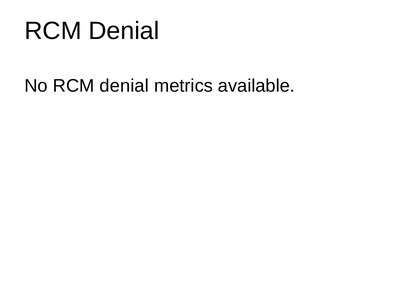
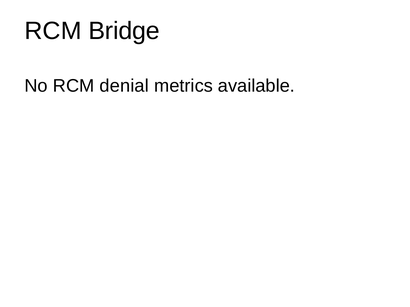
Denial at (124, 31): Denial -> Bridge
